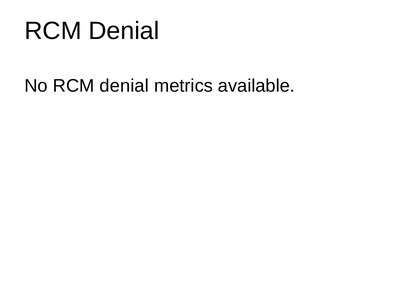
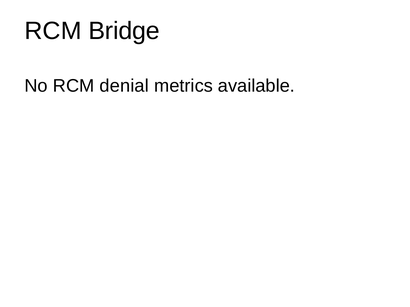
Denial at (124, 31): Denial -> Bridge
